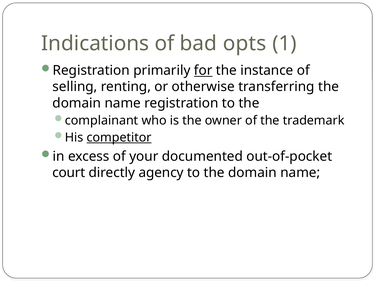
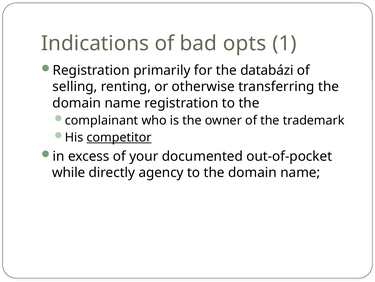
for underline: present -> none
instance: instance -> databázi
court: court -> while
